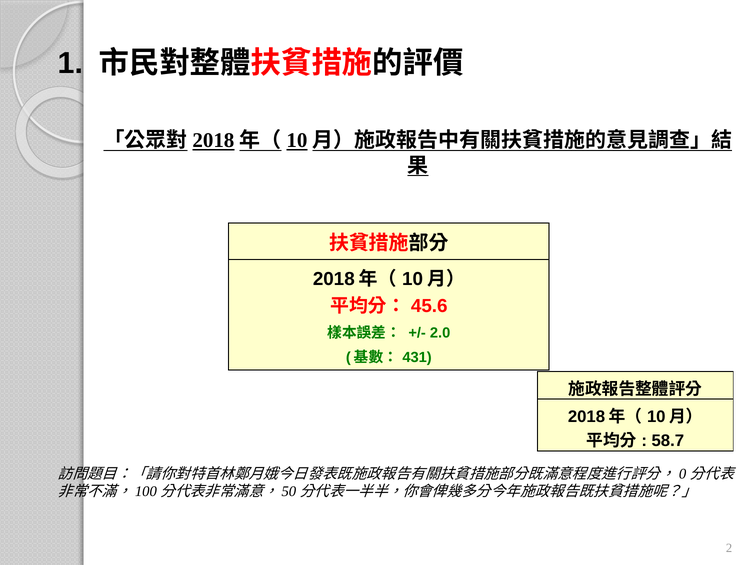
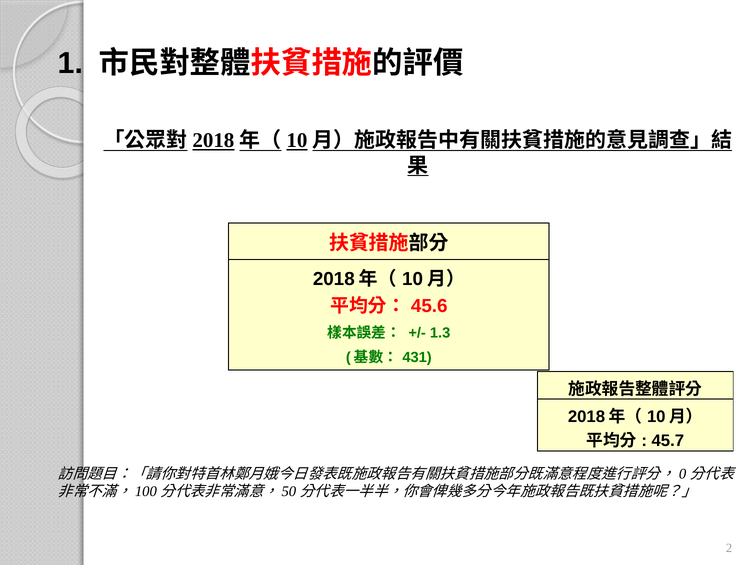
2.0: 2.0 -> 1.3
58.7: 58.7 -> 45.7
